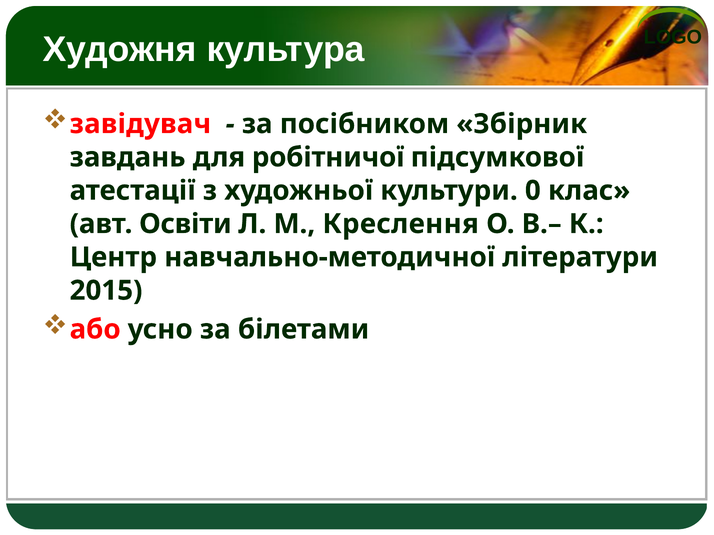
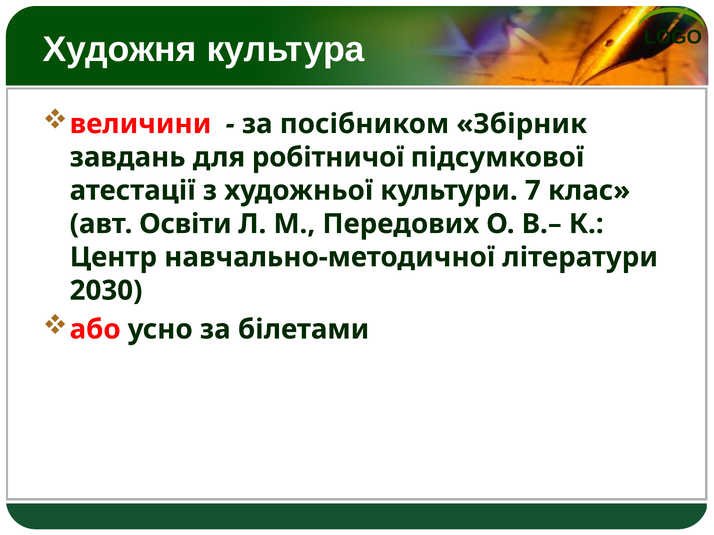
завідувач: завідувач -> величини
0: 0 -> 7
Креслення: Креслення -> Передових
2015: 2015 -> 2030
